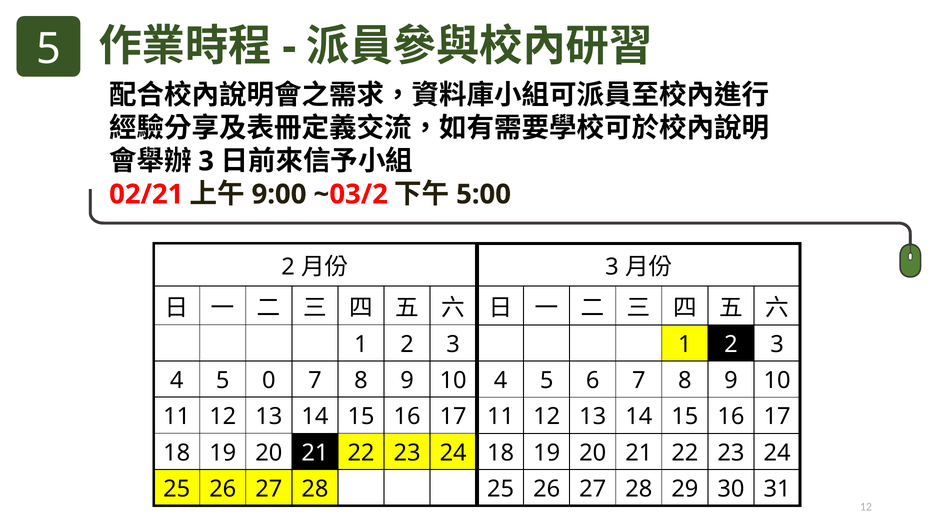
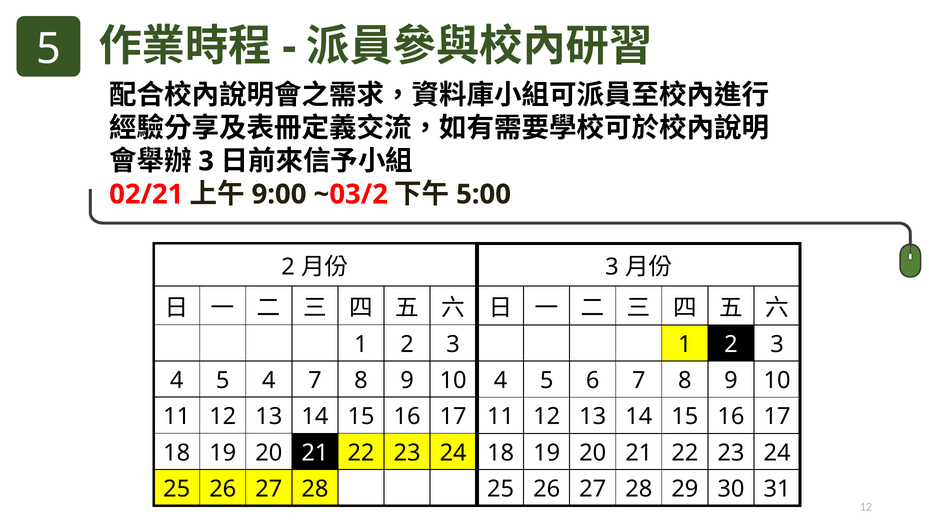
5 0: 0 -> 4
